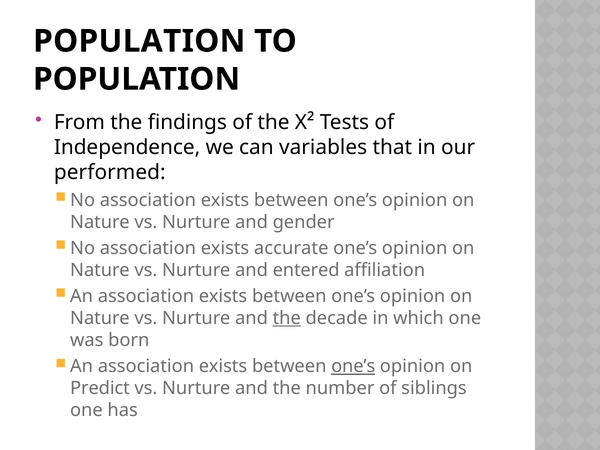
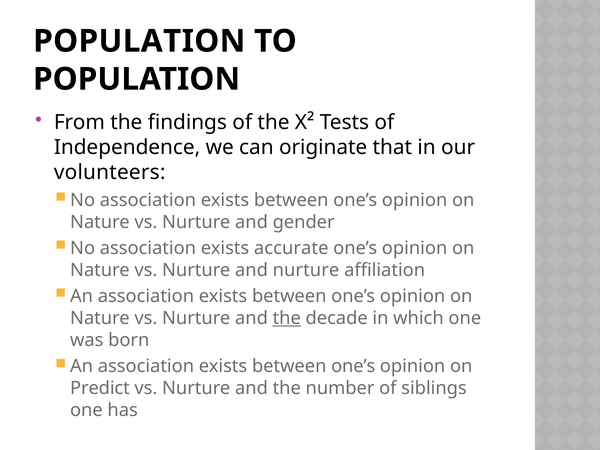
variables: variables -> originate
performed: performed -> volunteers
and entered: entered -> nurture
one’s at (353, 366) underline: present -> none
